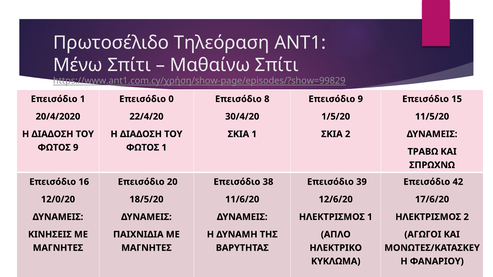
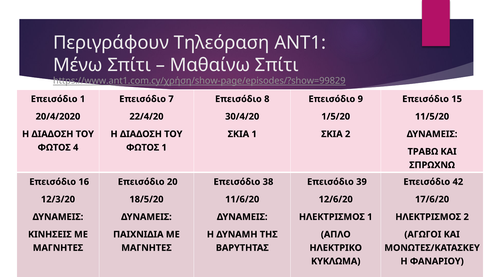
Πρωτοσέλιδο: Πρωτοσέλιδο -> Περιγράφουν
0: 0 -> 7
ΦΩΤΟΣ 9: 9 -> 4
12/0/20: 12/0/20 -> 12/3/20
